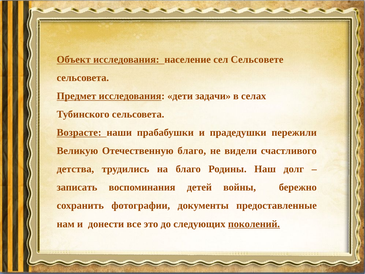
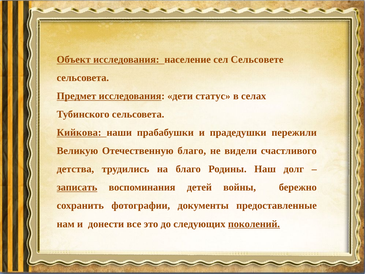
задачи: задачи -> статус
Возрасте: Возрасте -> Кийкова
записать underline: none -> present
